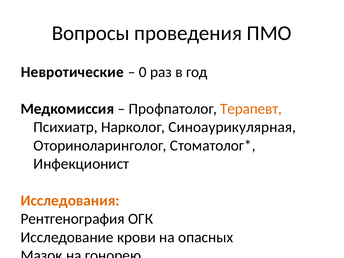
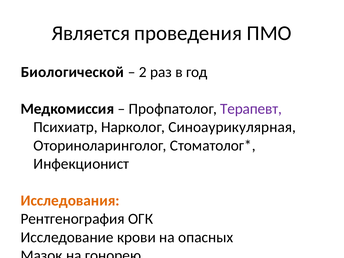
Вопросы: Вопросы -> Является
Невротические: Невротические -> Биологической
0: 0 -> 2
Терапевт colour: orange -> purple
